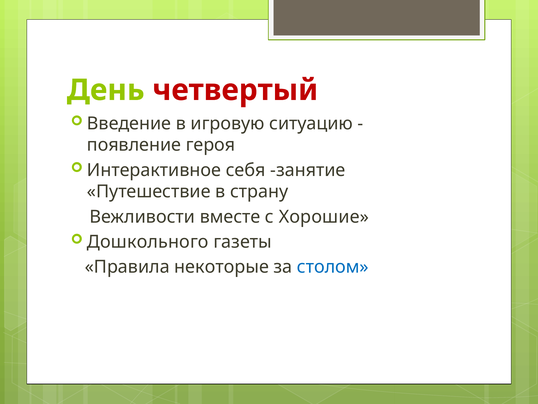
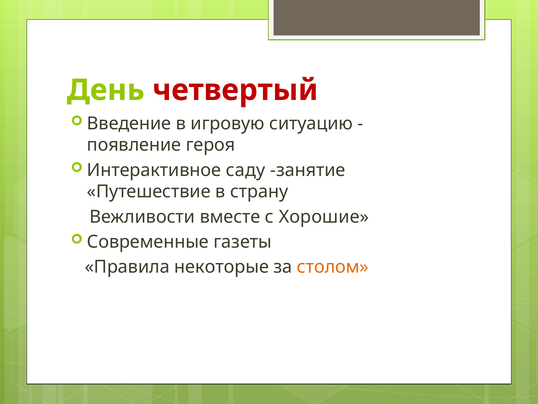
себя: себя -> саду
Дошкольного: Дошкольного -> Современные
столом colour: blue -> orange
